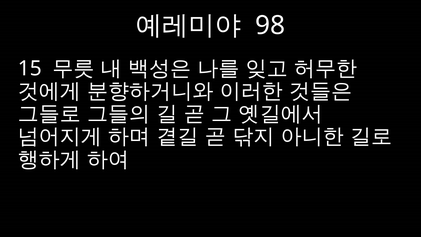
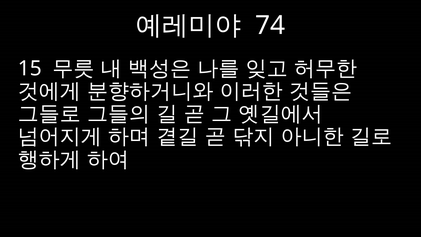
98: 98 -> 74
